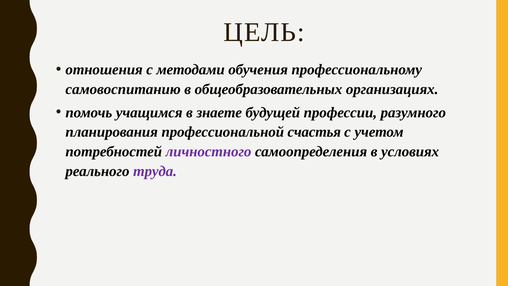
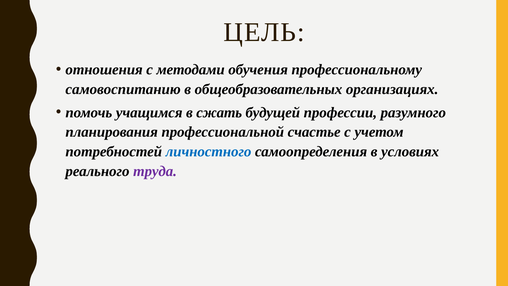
знаете: знаете -> сжать
счастья: счастья -> счастье
личностного colour: purple -> blue
